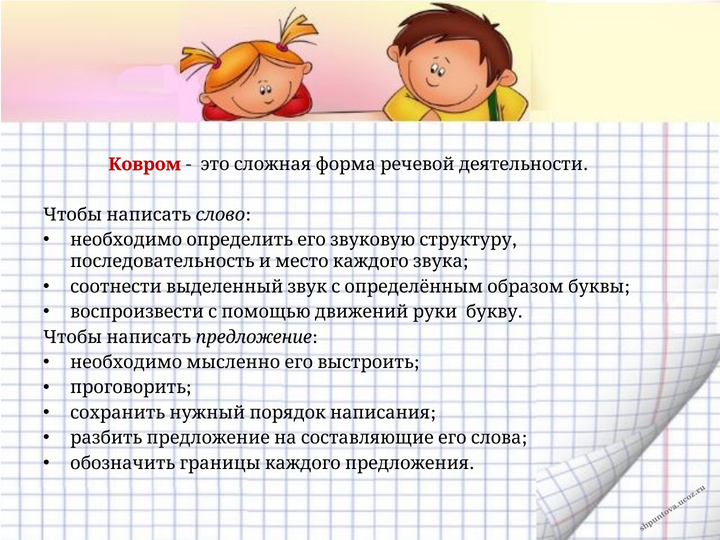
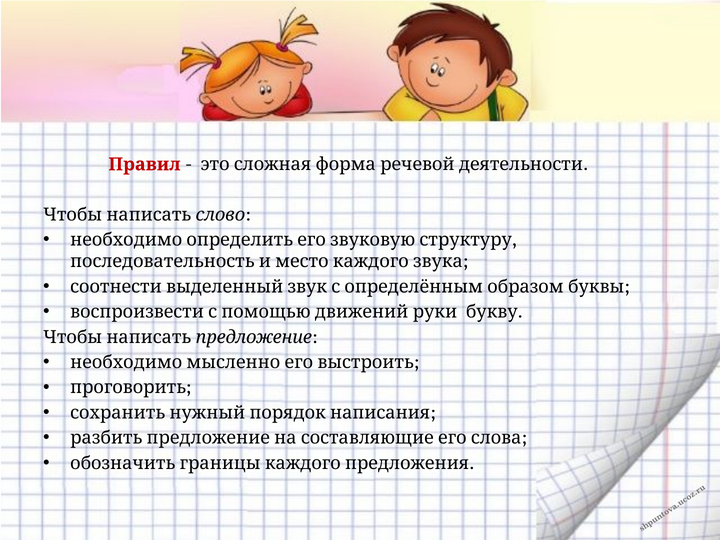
Ковром: Ковром -> Правил
